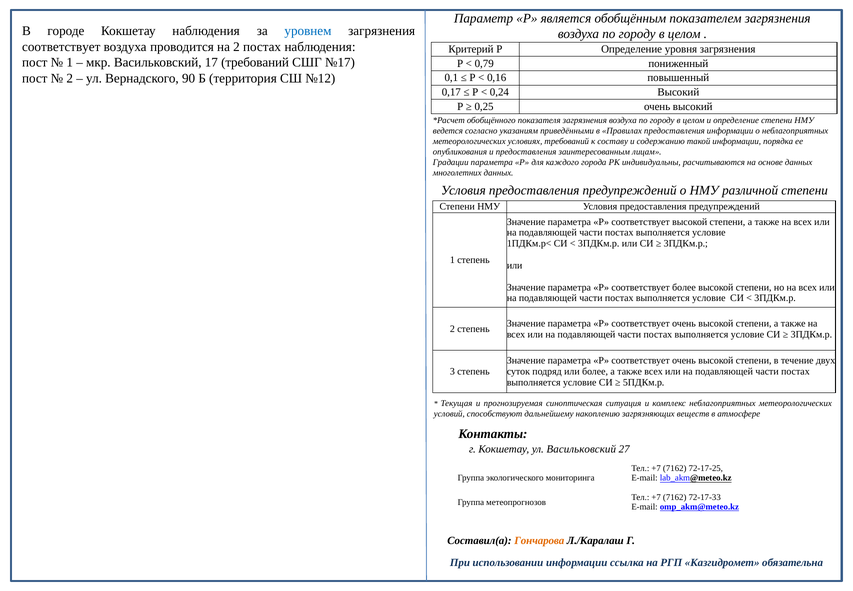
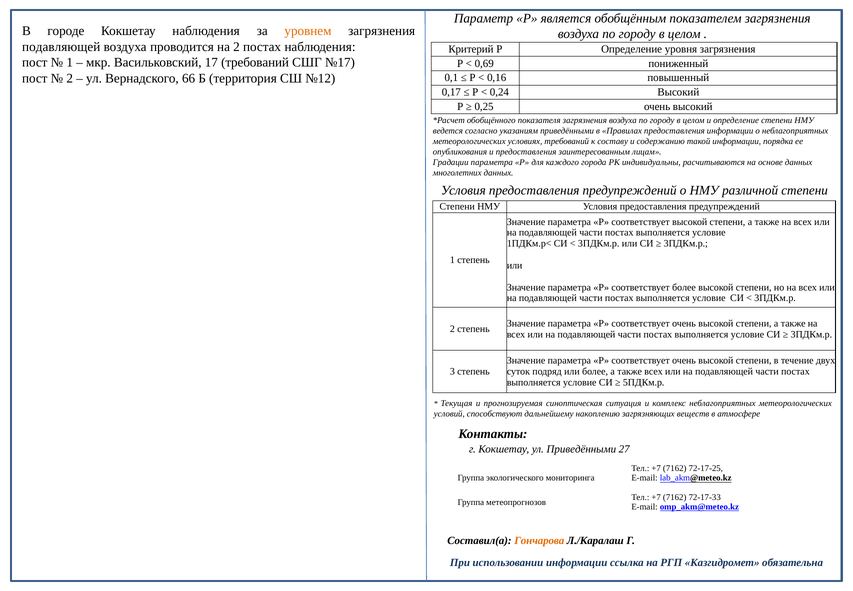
уровнем colour: blue -> orange
соответствует at (61, 47): соответствует -> подавляющей
0,79: 0,79 -> 0,69
90: 90 -> 66
ул Васильковский: Васильковский -> Приведёнными
